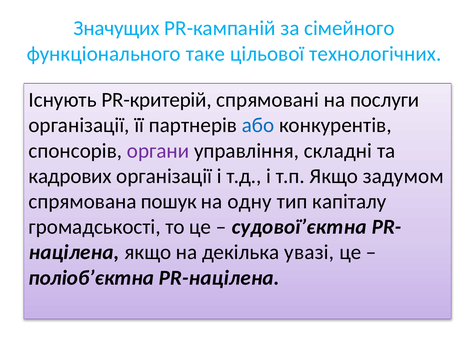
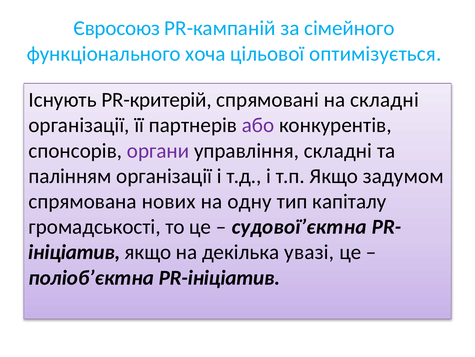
Значущих: Значущих -> Євросоюз
таке: таке -> хоча
технологічних: технологічних -> оптимізується
на послуги: послуги -> складні
або colour: blue -> purple
кадрових: кадрових -> палінням
пошук: пошук -> нових
націлена: націлена -> ініціатив
PR-націлена: PR-націлена -> PR-ініціатив
